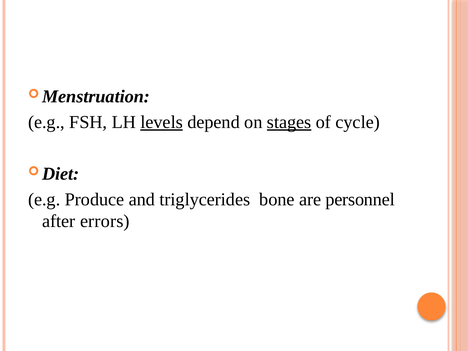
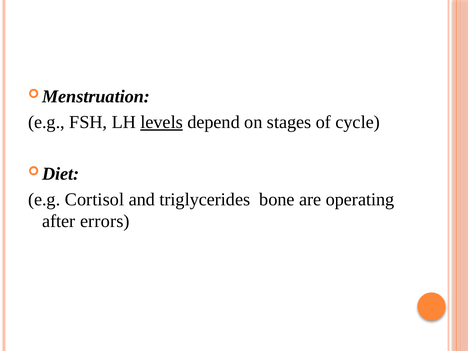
stages underline: present -> none
Produce: Produce -> Cortisol
personnel: personnel -> operating
